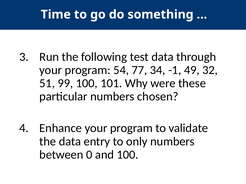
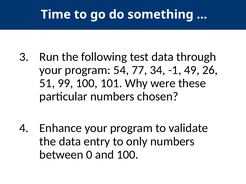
32: 32 -> 26
